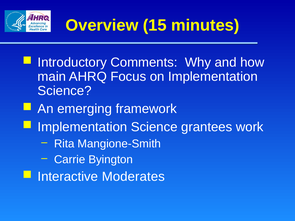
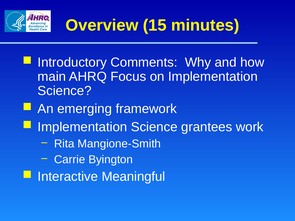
Moderates: Moderates -> Meaningful
